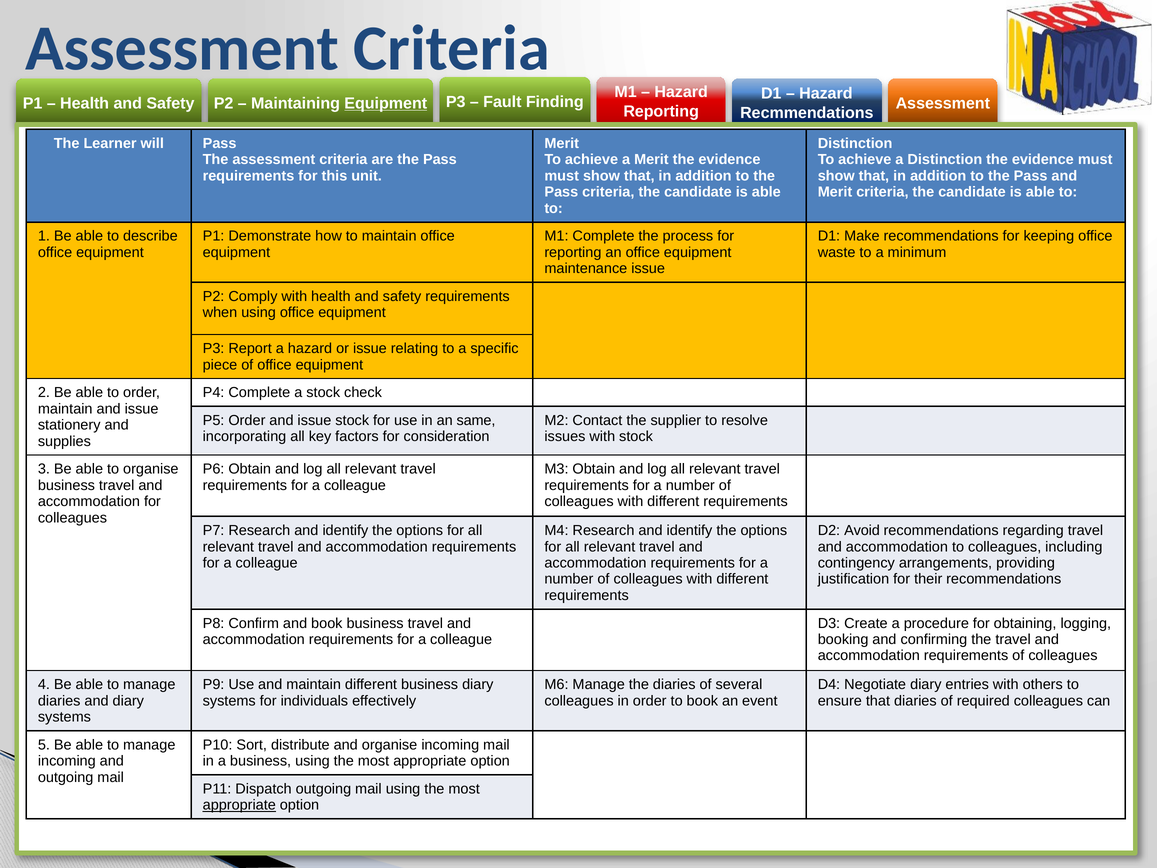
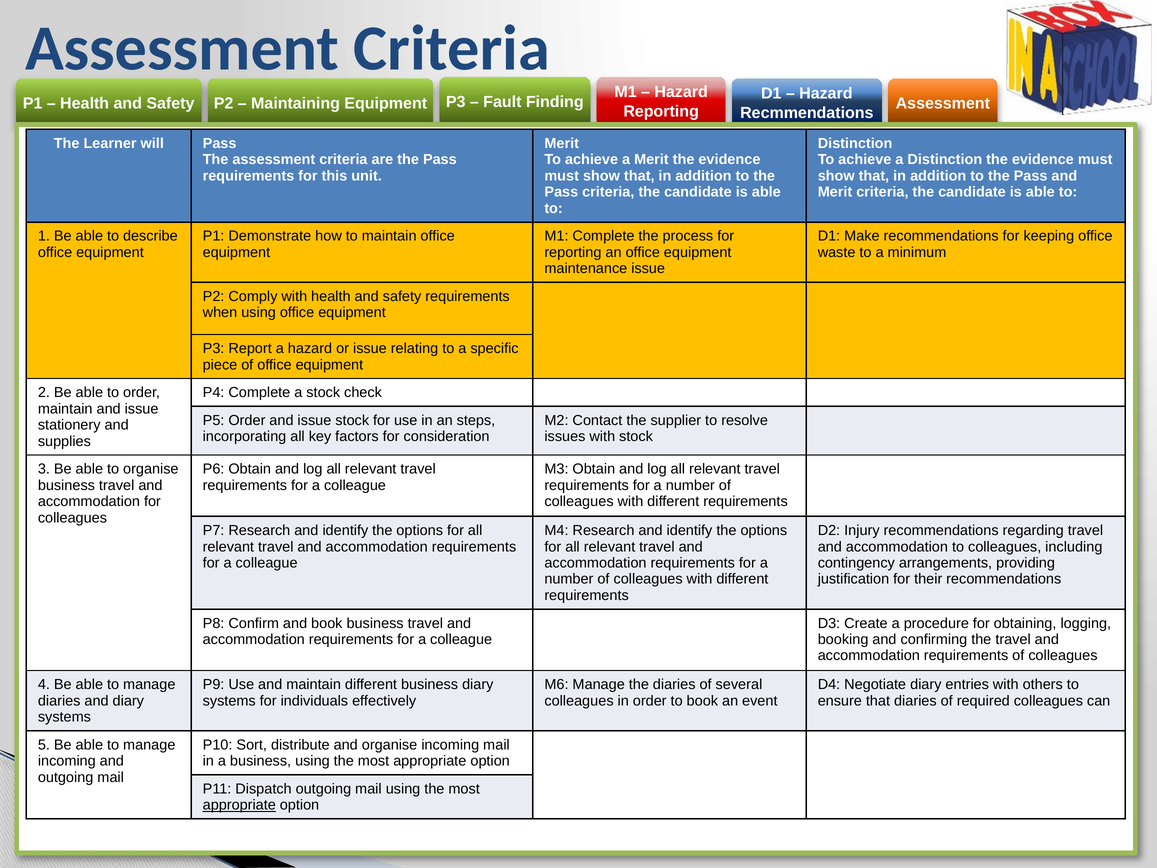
Equipment at (386, 103) underline: present -> none
same: same -> steps
Avoid: Avoid -> Injury
